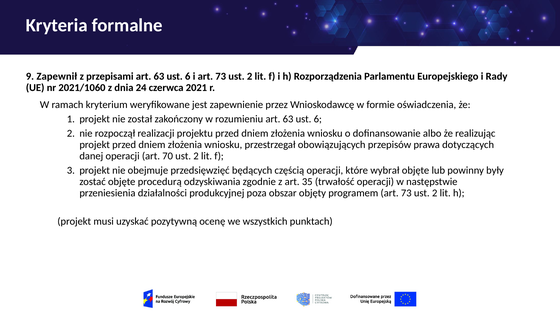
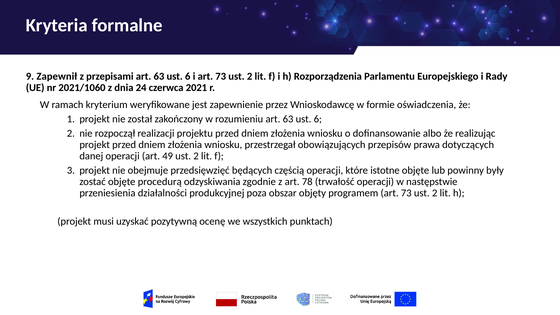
70: 70 -> 49
wybrał: wybrał -> istotne
35: 35 -> 78
